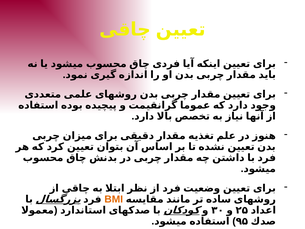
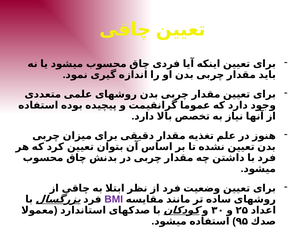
BMI colour: orange -> purple
